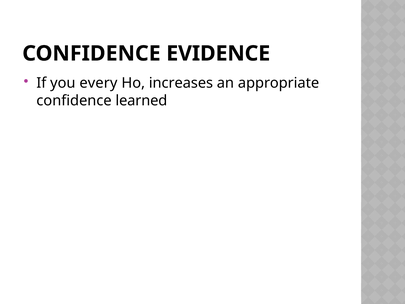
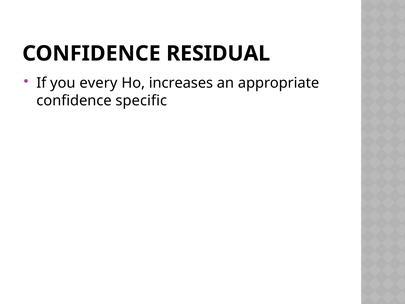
EVIDENCE: EVIDENCE -> RESIDUAL
learned: learned -> specific
